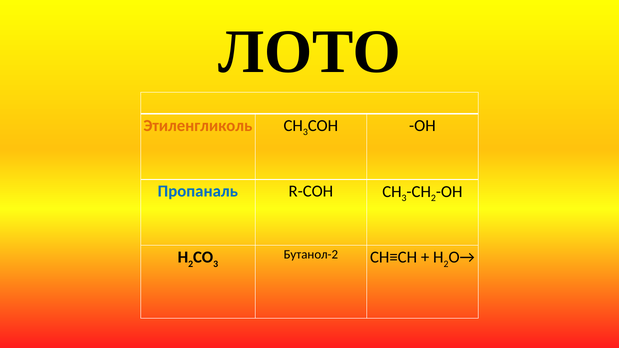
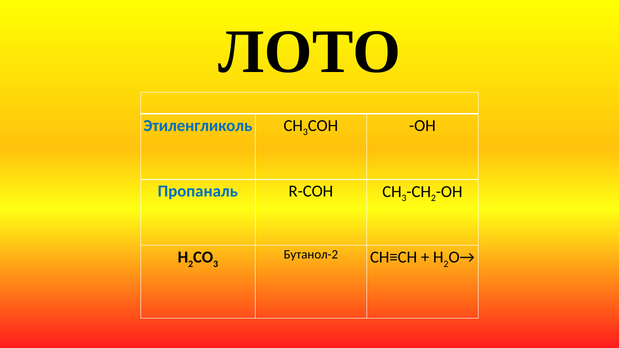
Этиленгликоль colour: orange -> blue
